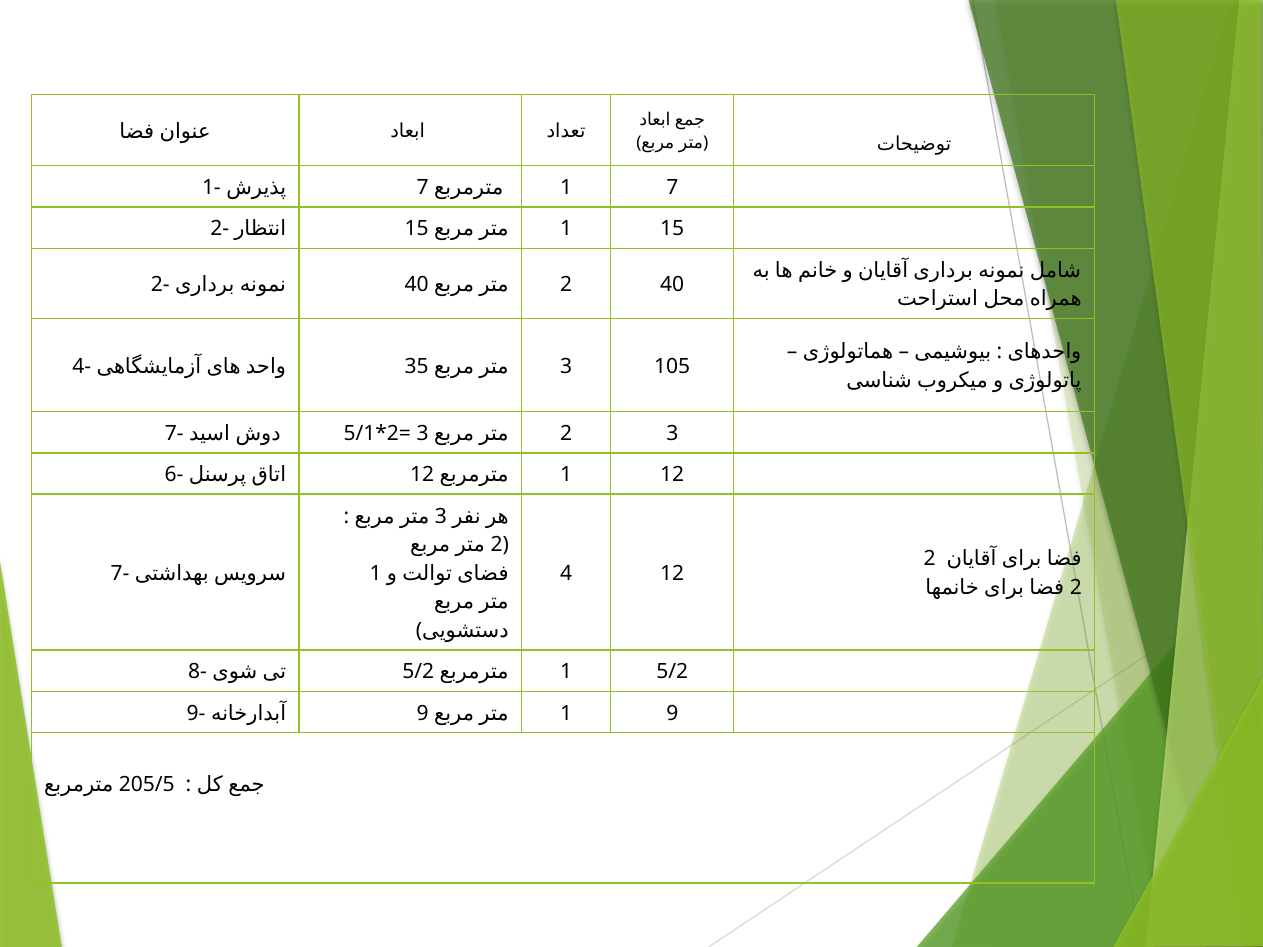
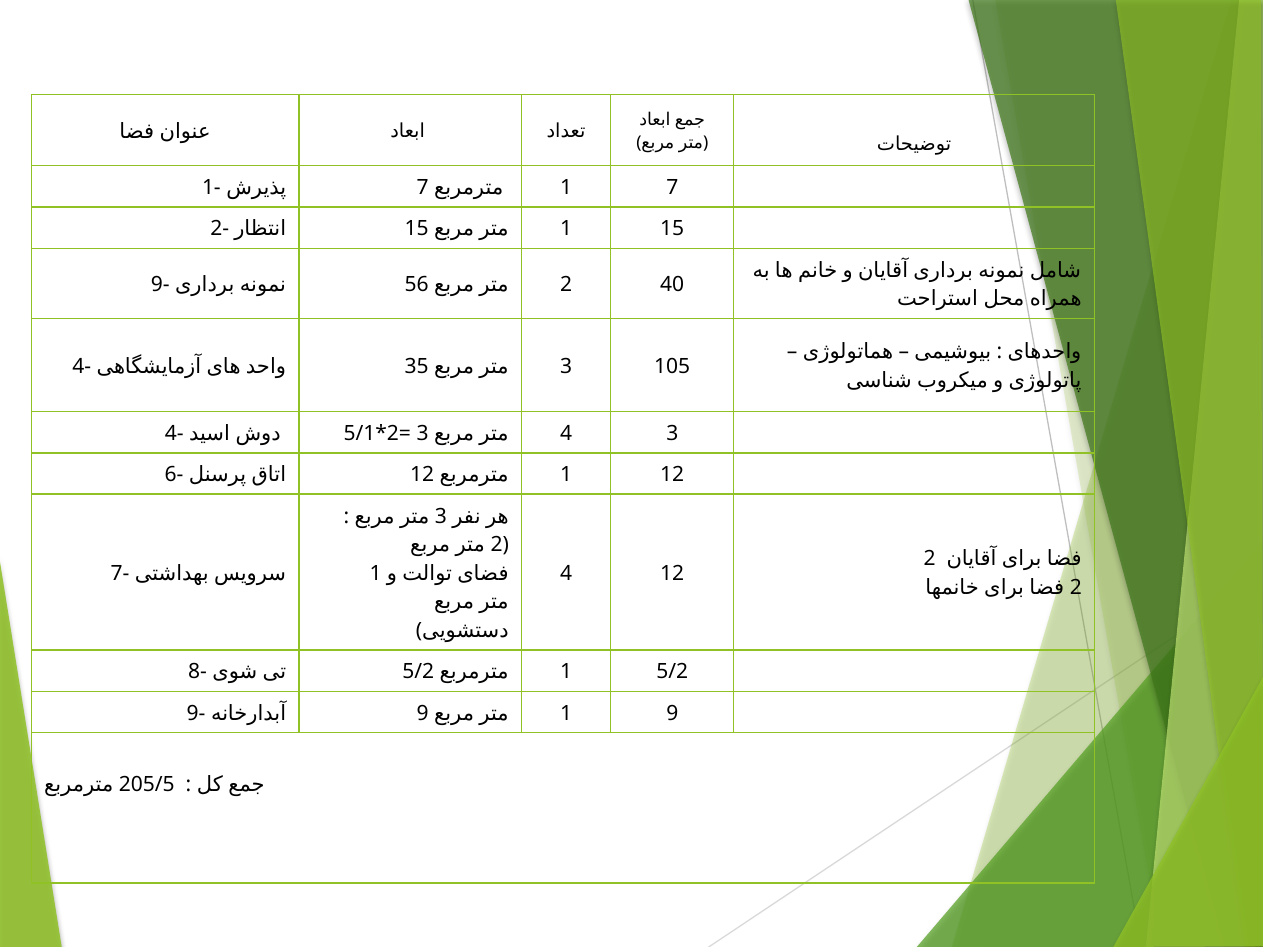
2- at (160, 285): 2- -> 9-
40 at (417, 285): 40 -> 56
7- at (174, 434): 7- -> 4-
2 at (566, 434): 2 -> 4
